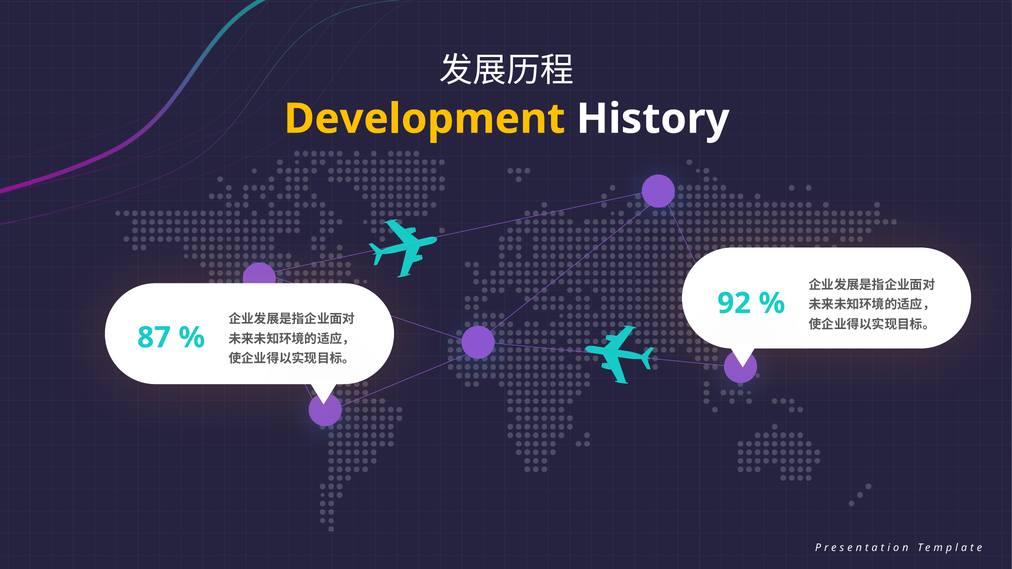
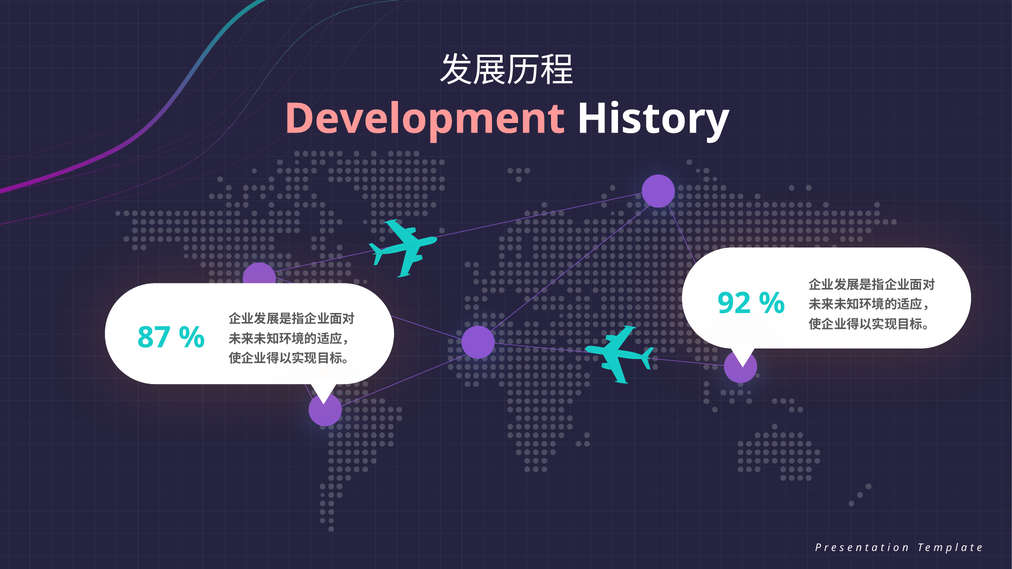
Development colour: yellow -> pink
